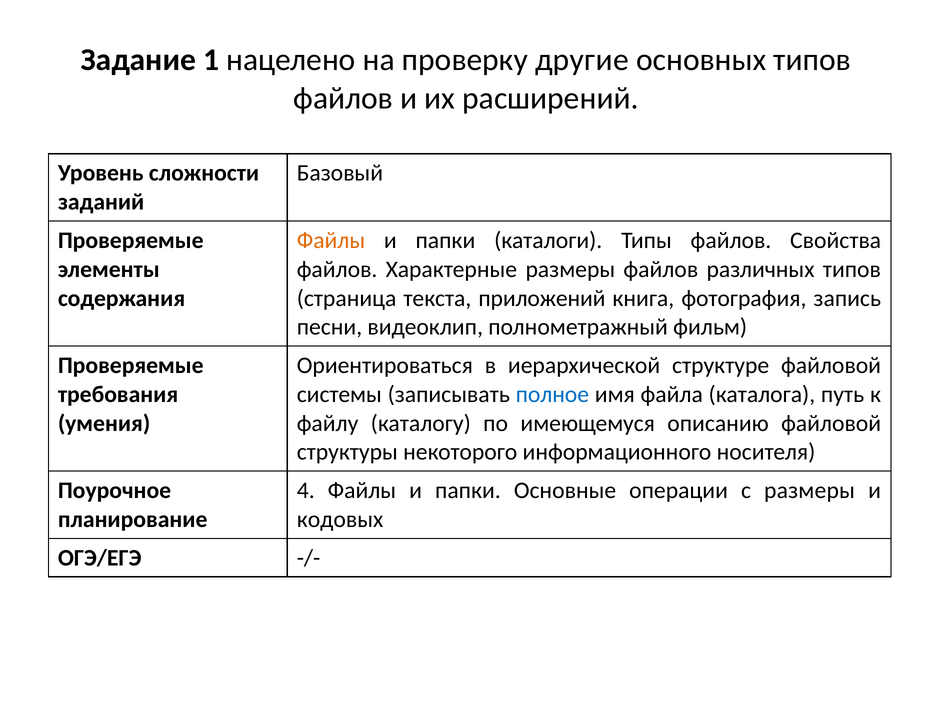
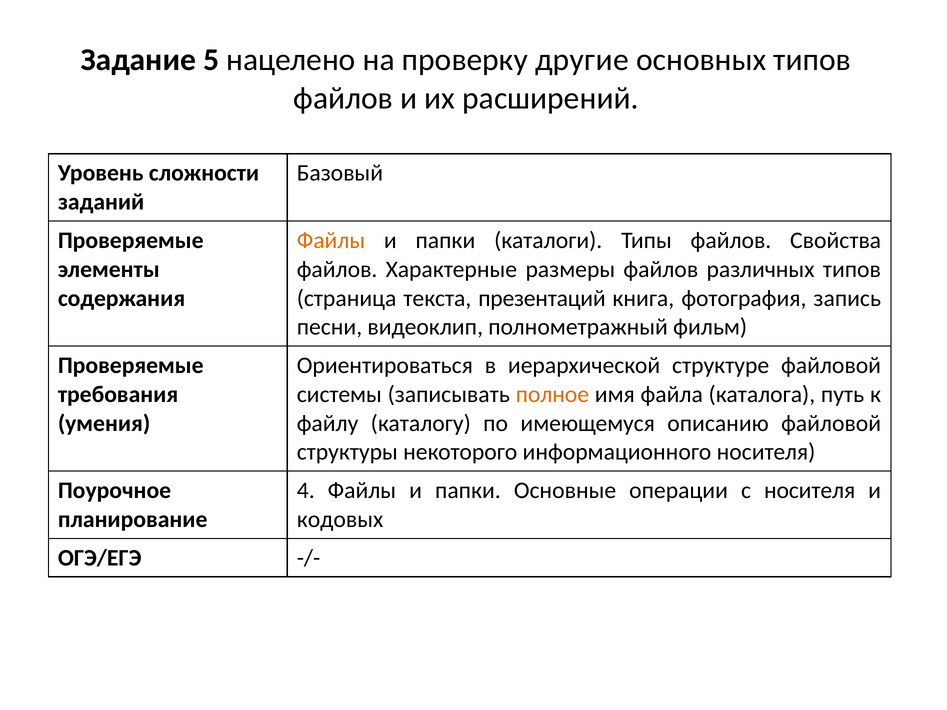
1: 1 -> 5
приложений: приложений -> презентаций
полное colour: blue -> orange
с размеры: размеры -> носителя
